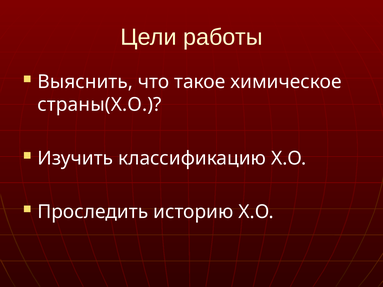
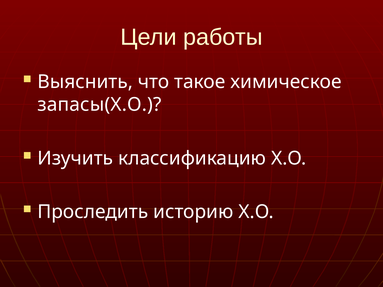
страны(Х.О: страны(Х.О -> запасы(Х.О
